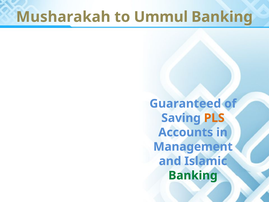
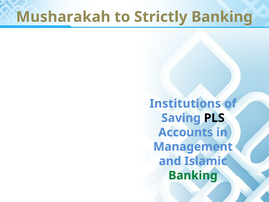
Ummul: Ummul -> Strictly
Guaranteed: Guaranteed -> Institutions
PLS colour: orange -> black
